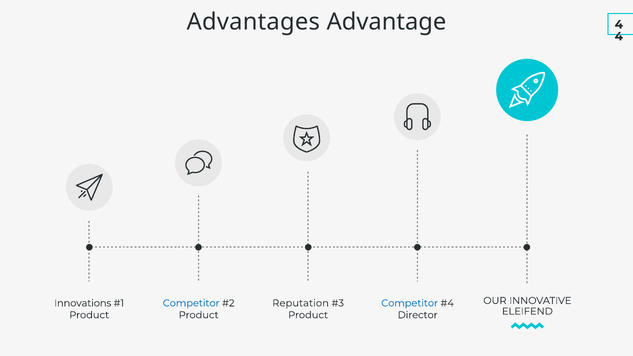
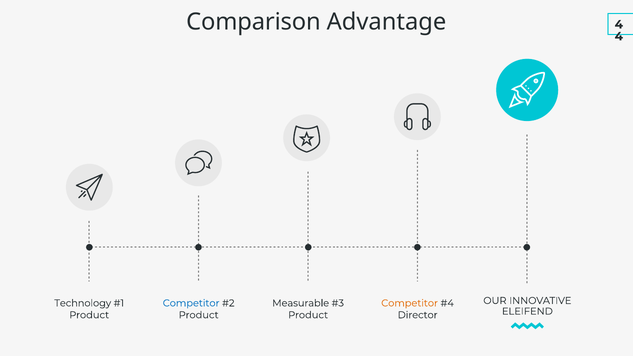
Advantages: Advantages -> Comparison
Innovations: Innovations -> Technology
Reputation: Reputation -> Measurable
Competitor at (410, 303) colour: blue -> orange
